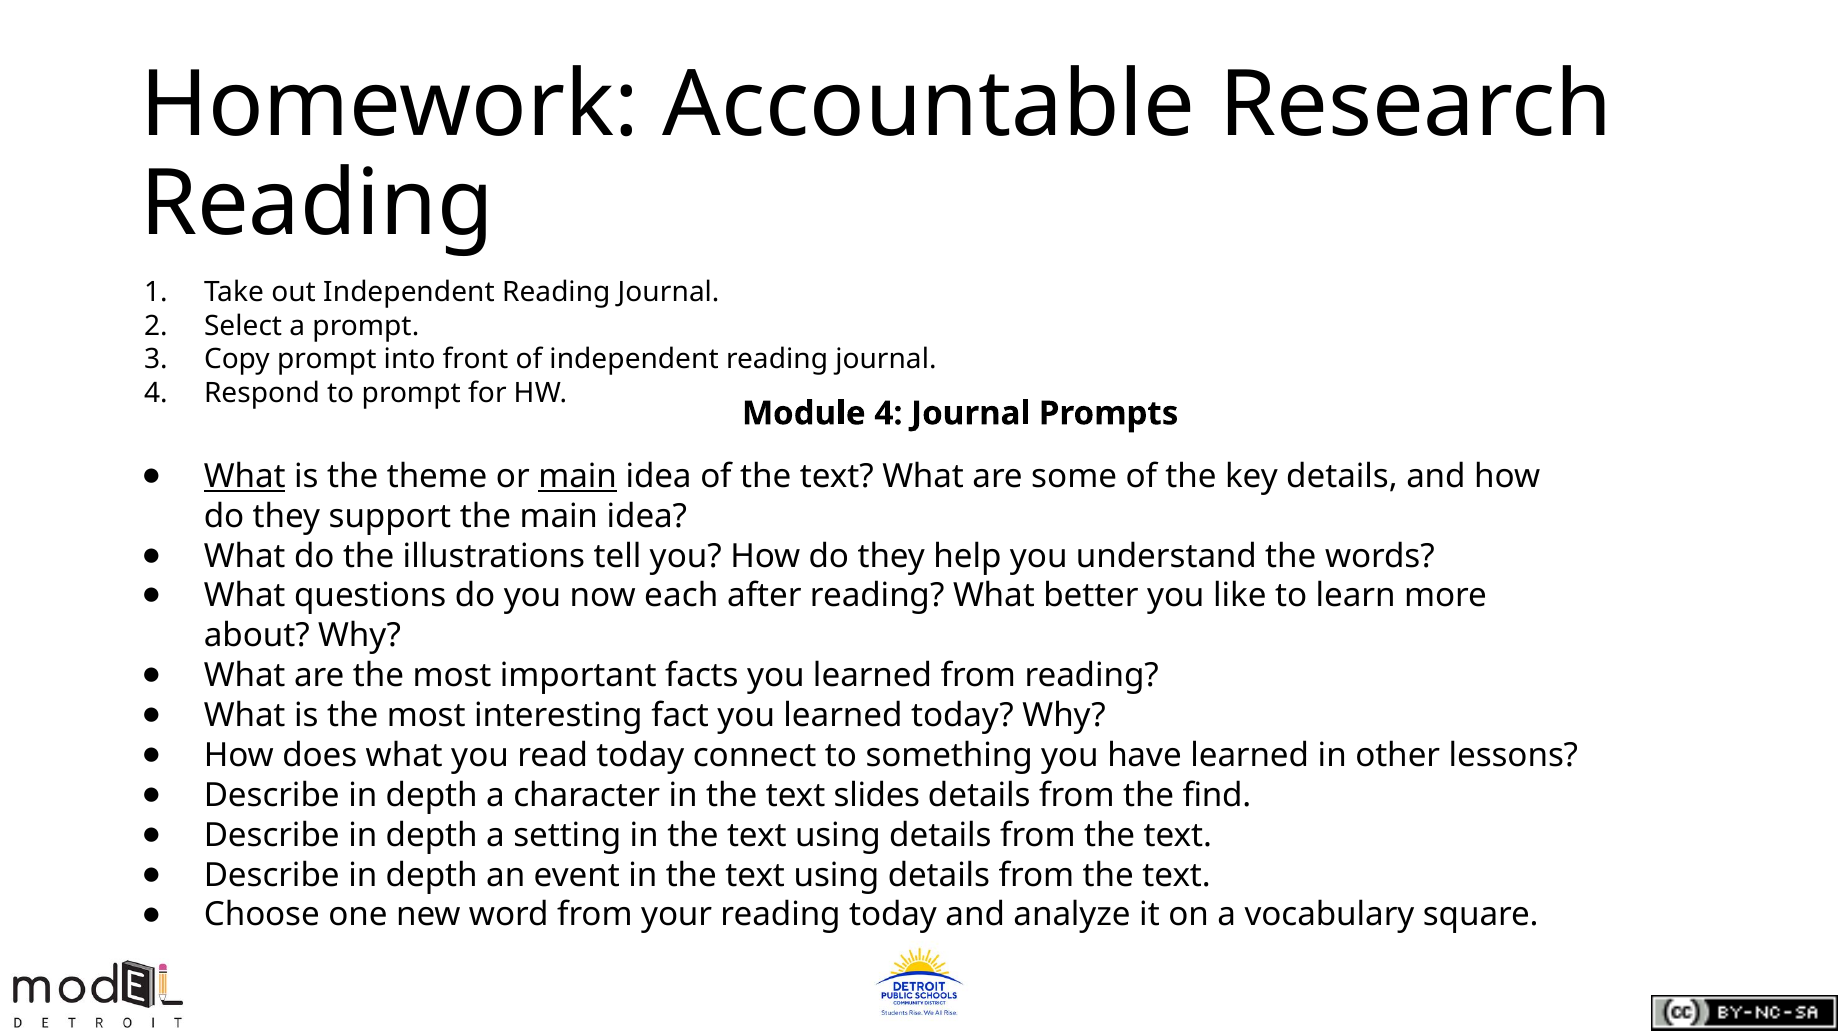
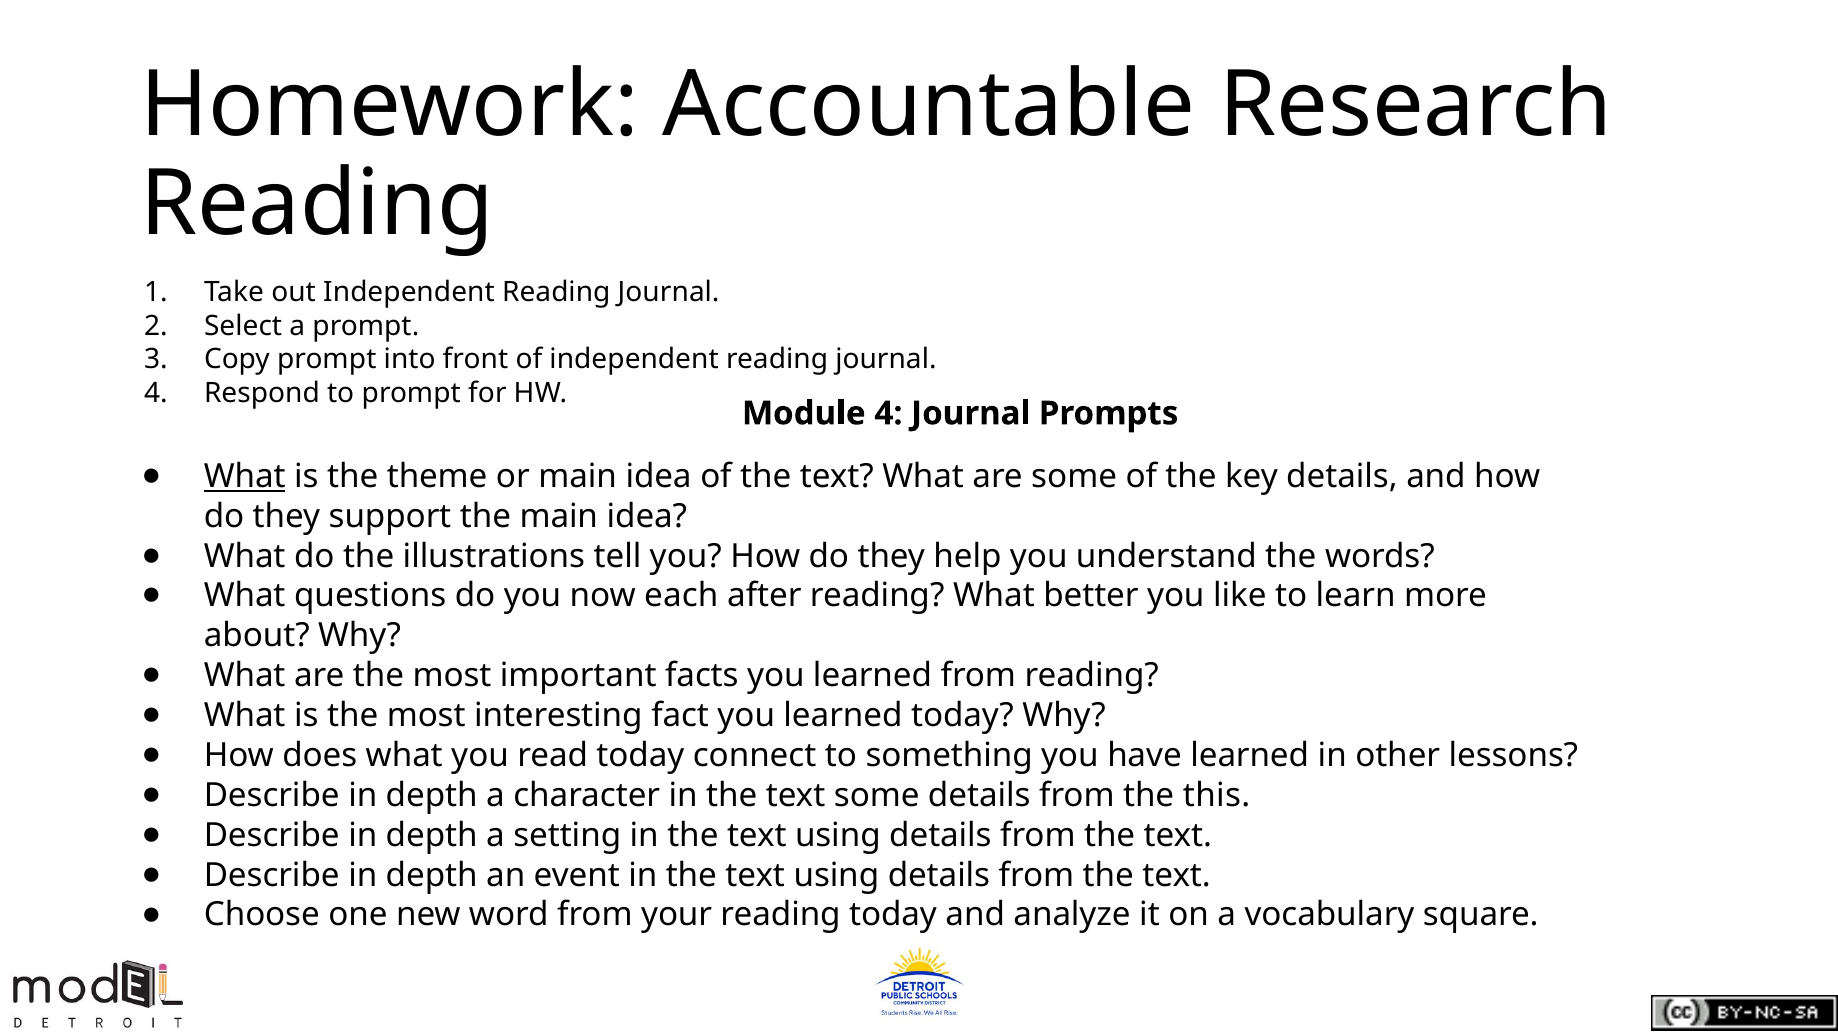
main at (578, 476) underline: present -> none
text slides: slides -> some
find: find -> this
